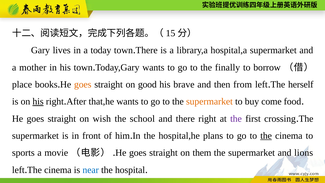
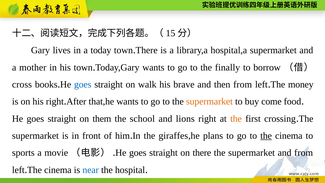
place: place -> cross
goes at (83, 84) colour: orange -> blue
good: good -> walk
herself: herself -> money
his at (38, 101) underline: present -> none
wish: wish -> them
and there: there -> lions
the at (236, 119) colour: purple -> orange
hospital,he: hospital,he -> giraffes,he
on them: them -> there
and lions: lions -> from
